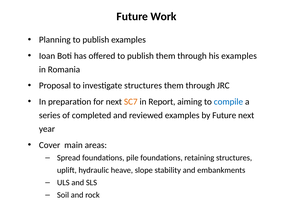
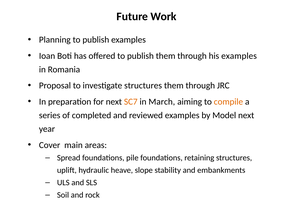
Report: Report -> March
compile colour: blue -> orange
by Future: Future -> Model
